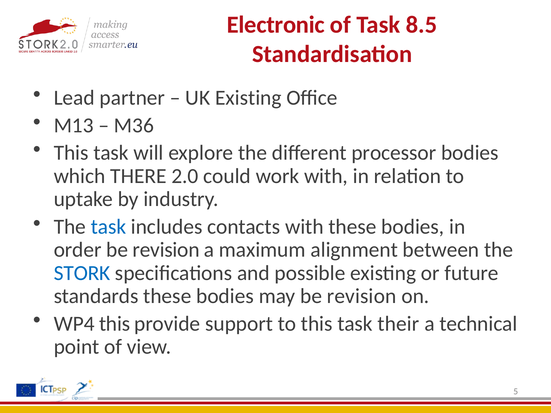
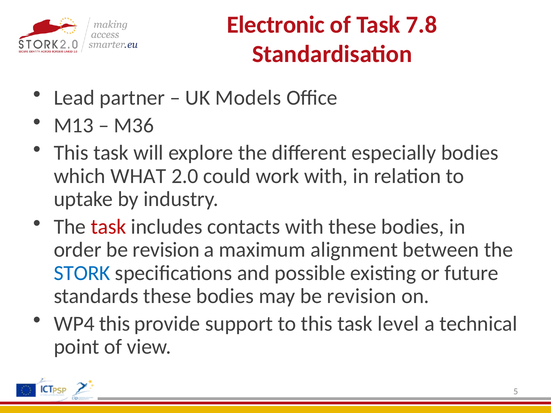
8.5: 8.5 -> 7.8
UK Existing: Existing -> Models
processor: processor -> especially
THERE: THERE -> WHAT
task at (108, 227) colour: blue -> red
their: their -> level
